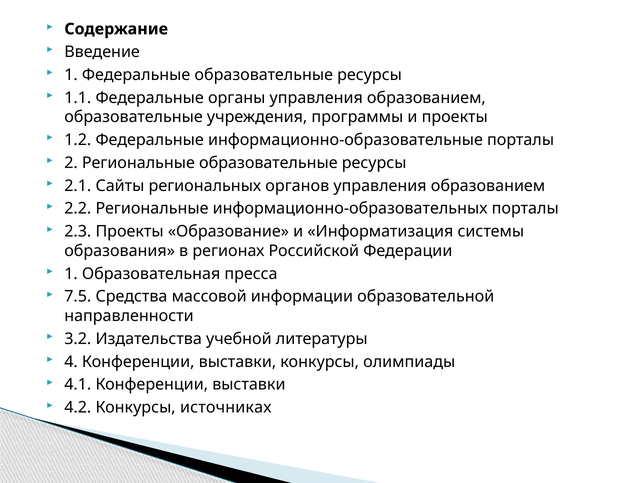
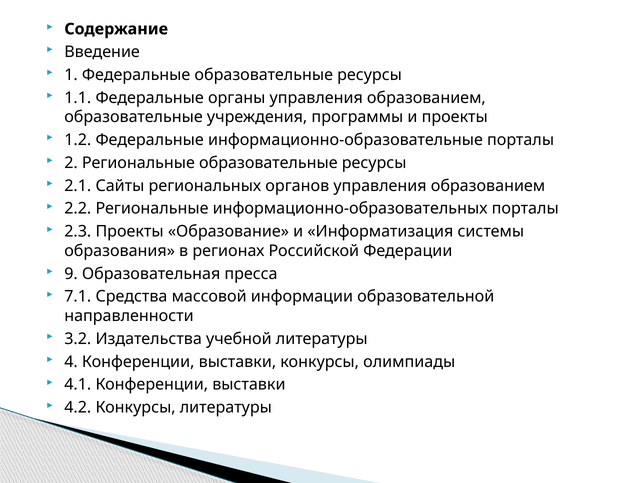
1 at (71, 274): 1 -> 9
7.5: 7.5 -> 7.1
Конкурсы источниках: источниках -> литературы
